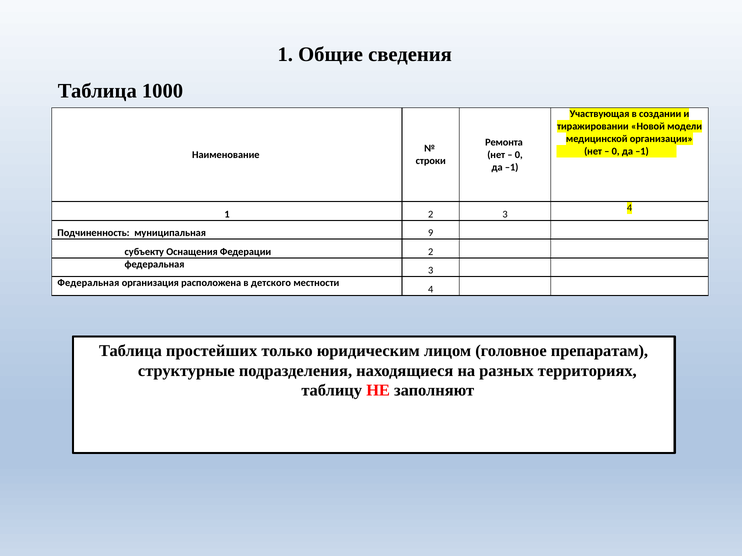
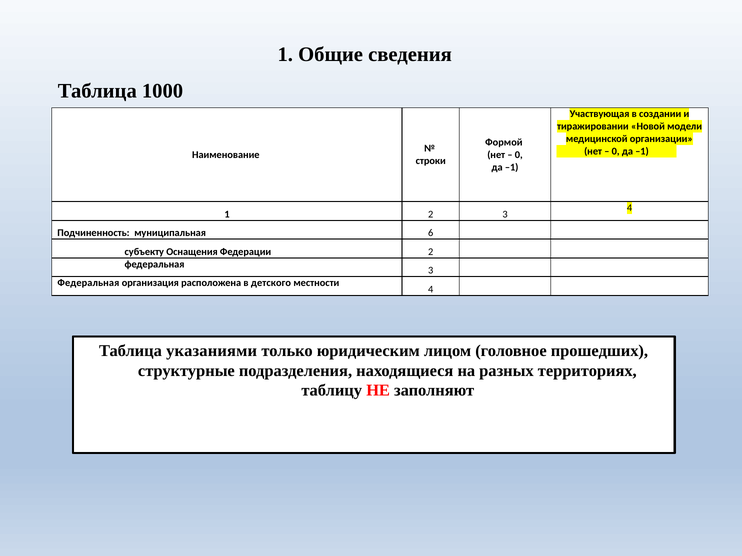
Ремонта: Ремонта -> Формой
9: 9 -> 6
простейших: простейших -> указаниями
препаратам: препаратам -> прошедших
